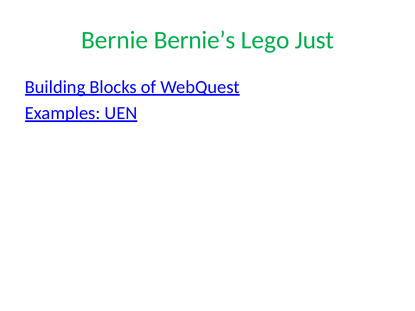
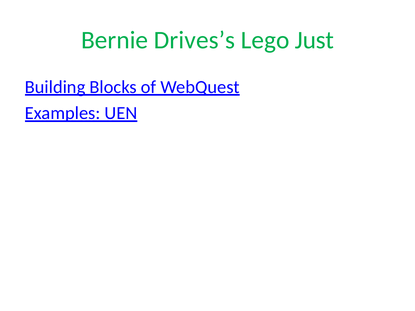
Bernie’s: Bernie’s -> Drives’s
